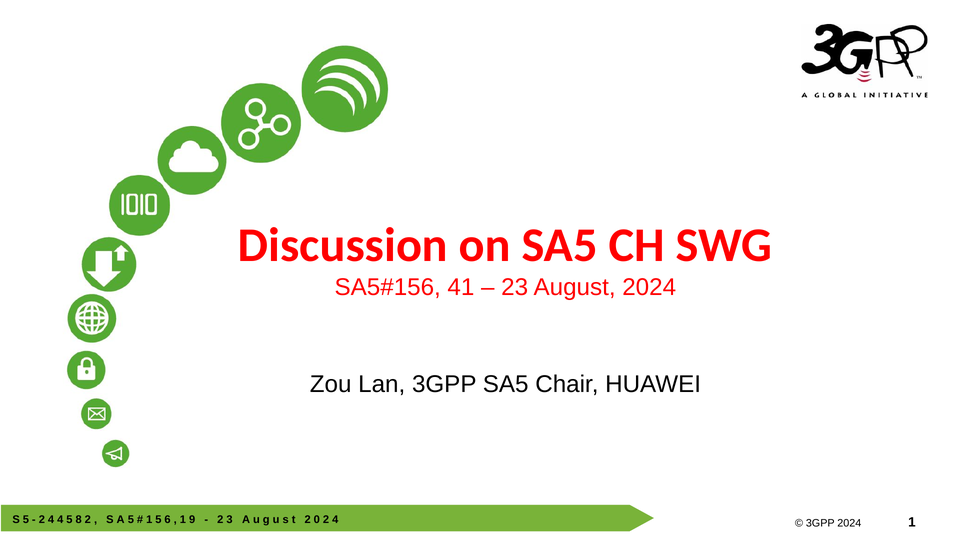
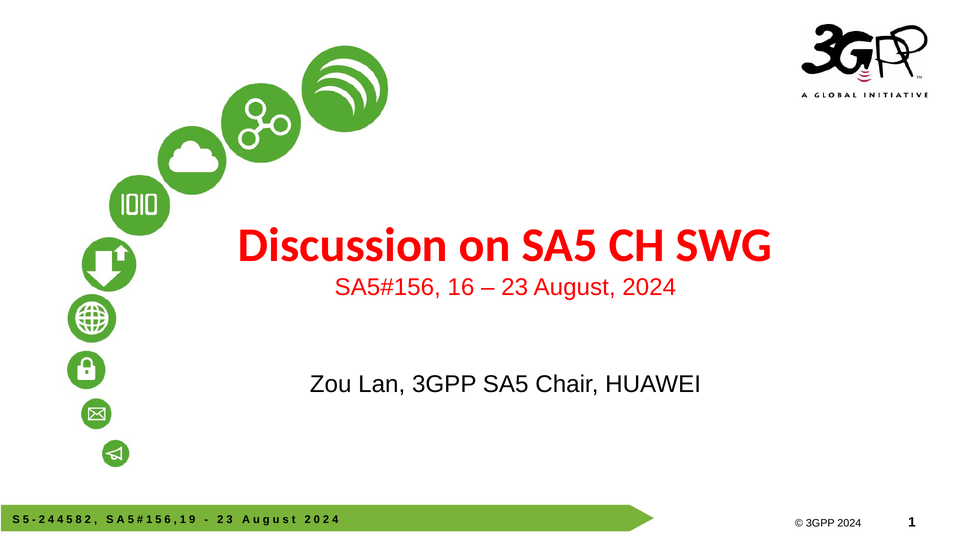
41: 41 -> 16
